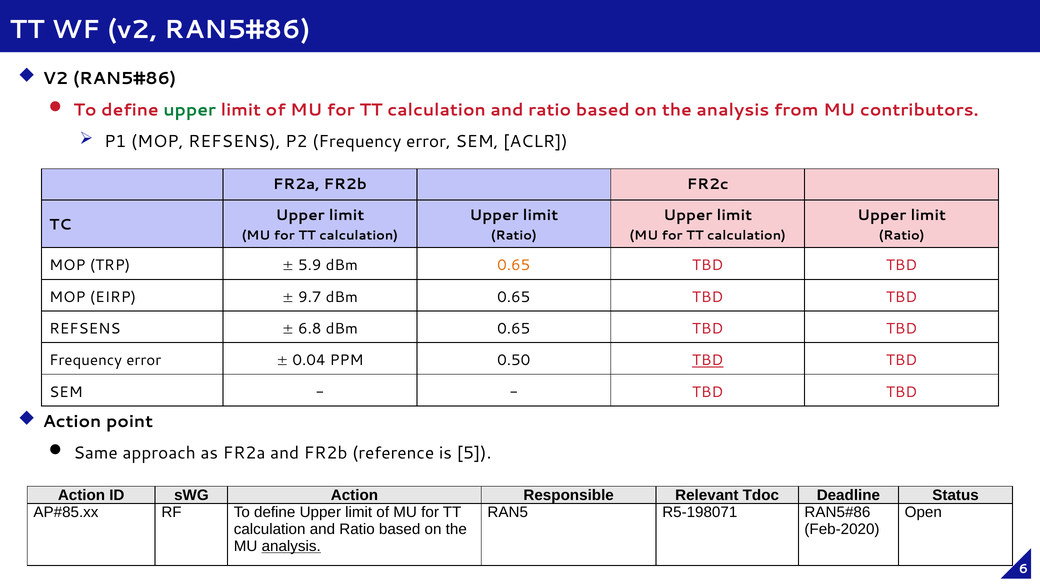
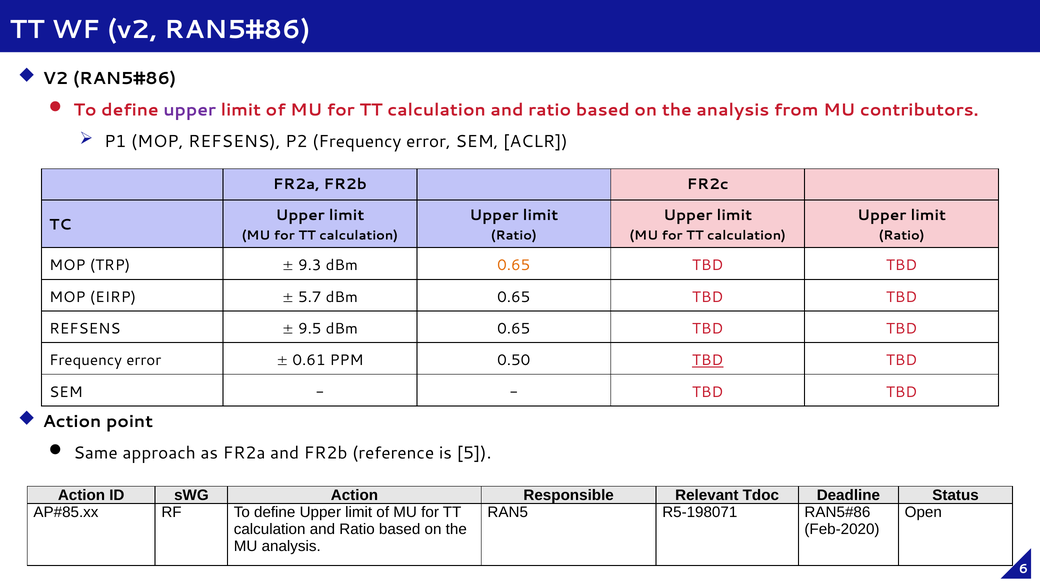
upper at (190, 110) colour: green -> purple
5.9: 5.9 -> 9.3
9.7: 9.7 -> 5.7
6.8: 6.8 -> 9.5
0.04: 0.04 -> 0.61
analysis at (291, 546) underline: present -> none
